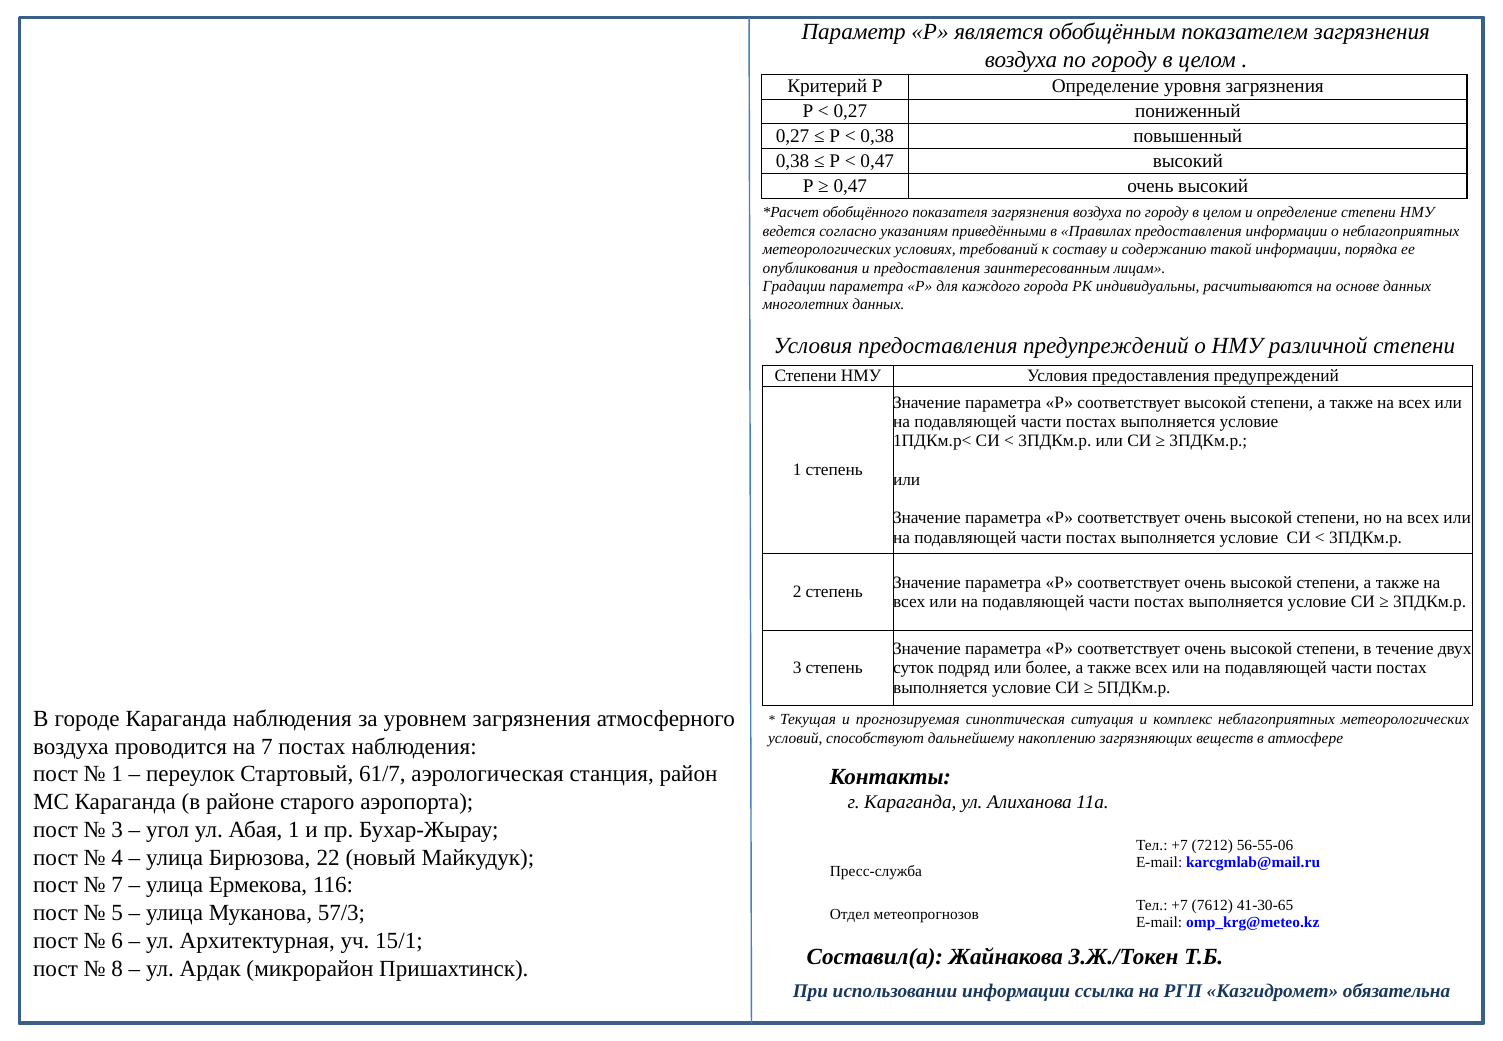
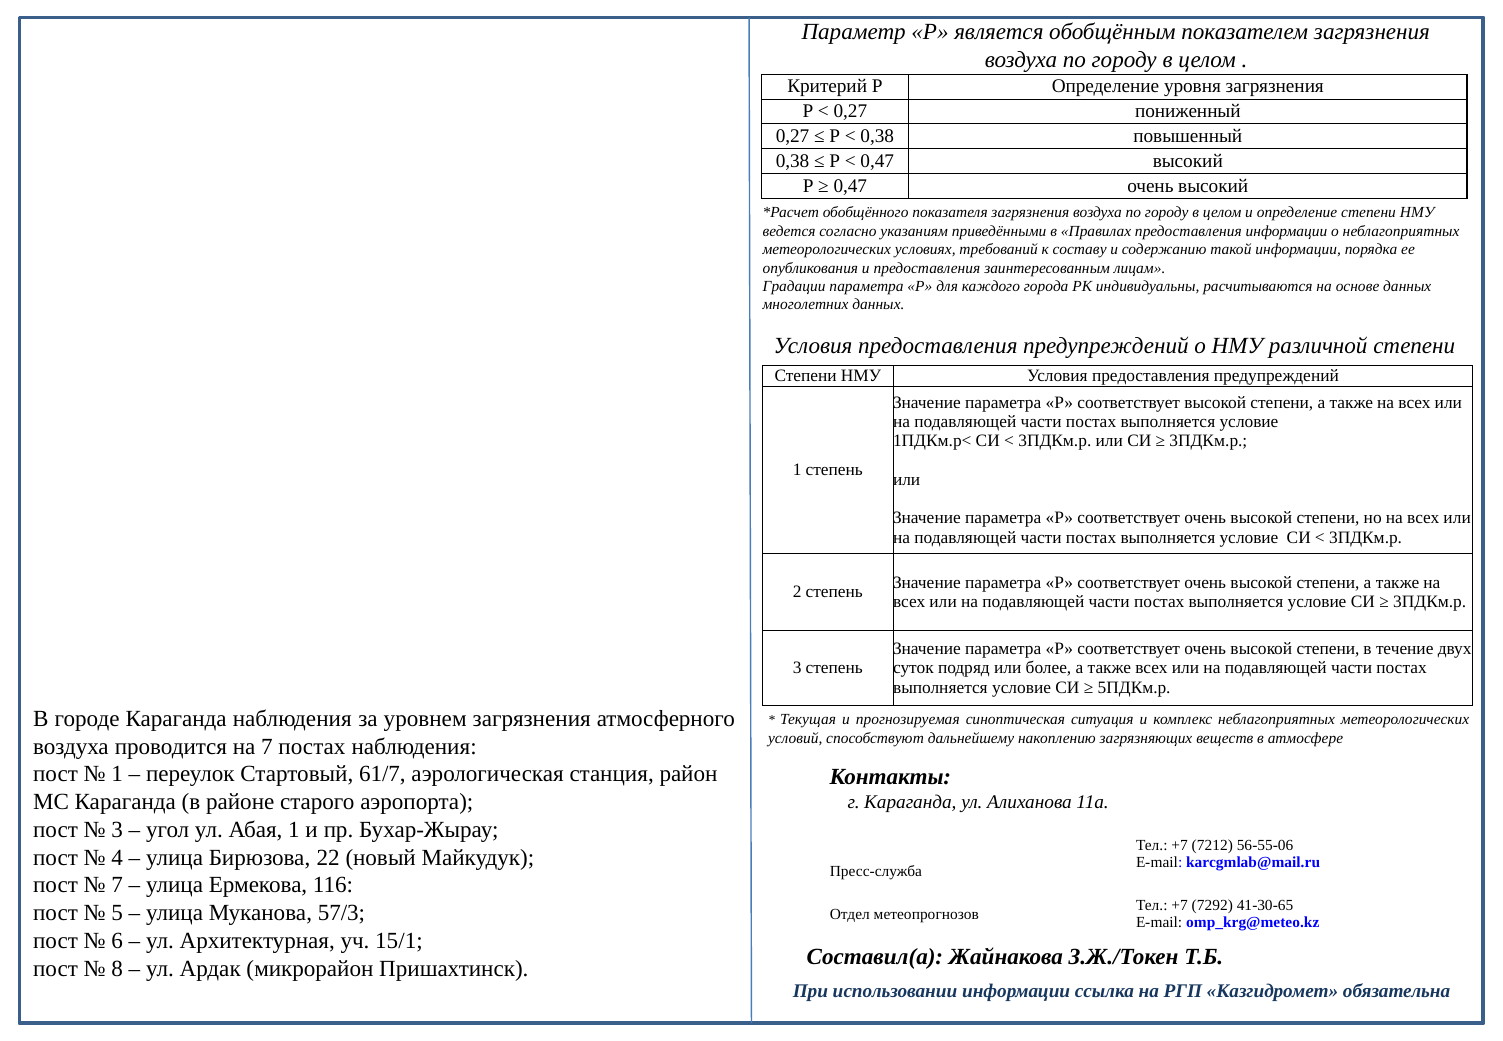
7612: 7612 -> 7292
